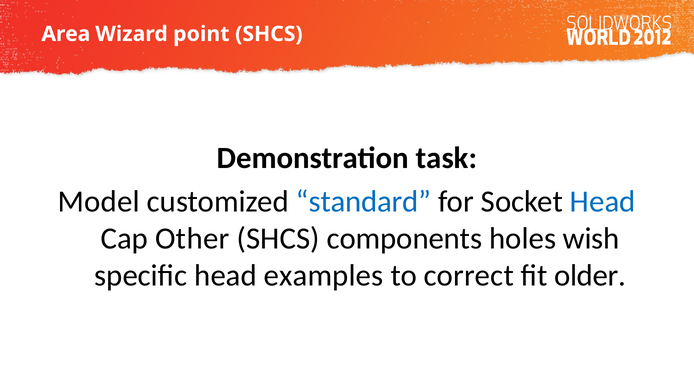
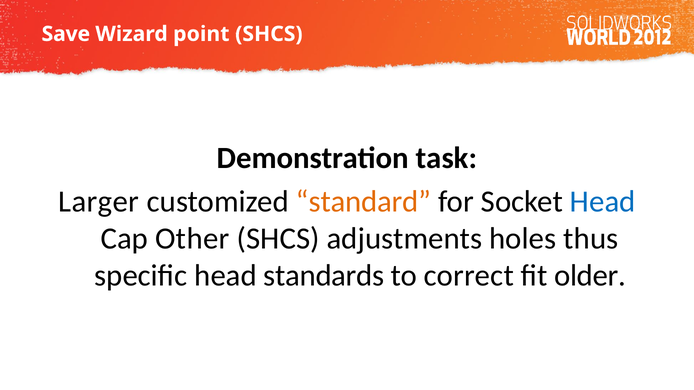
Area: Area -> Save
Model: Model -> Larger
standard colour: blue -> orange
components: components -> adjustments
wish: wish -> thus
examples: examples -> standards
